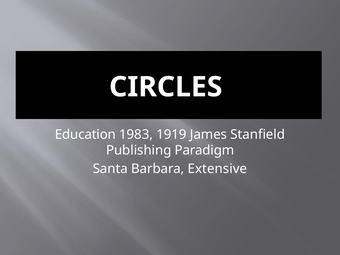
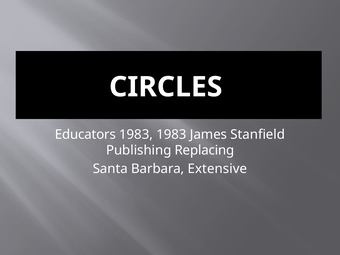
Education: Education -> Educators
1983 1919: 1919 -> 1983
Paradigm: Paradigm -> Replacing
